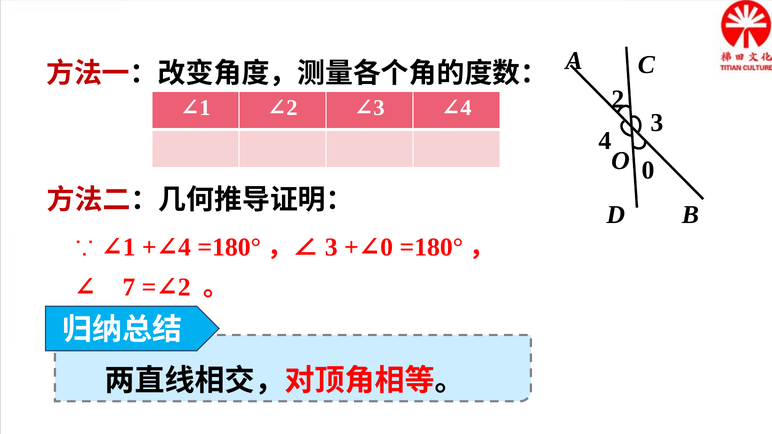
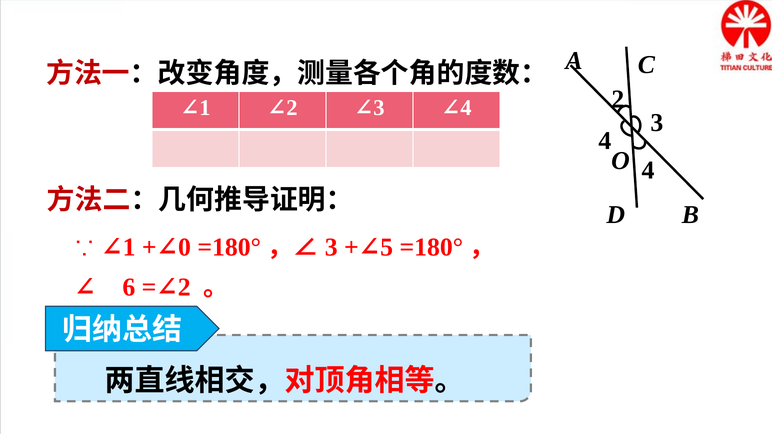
O 0: 0 -> 4
0 at (387, 247): 0 -> 5
4 at (185, 247): 4 -> 0
7: 7 -> 6
